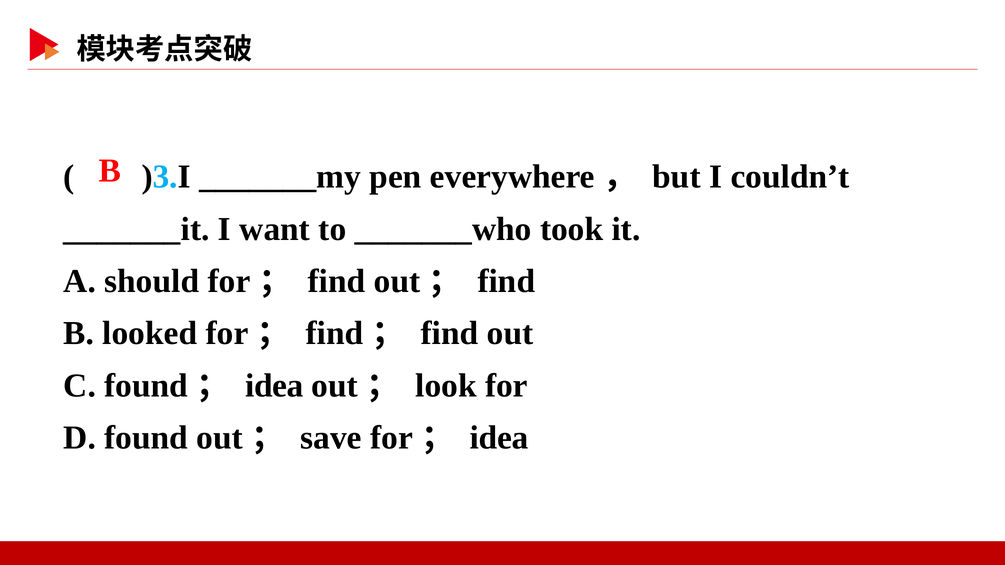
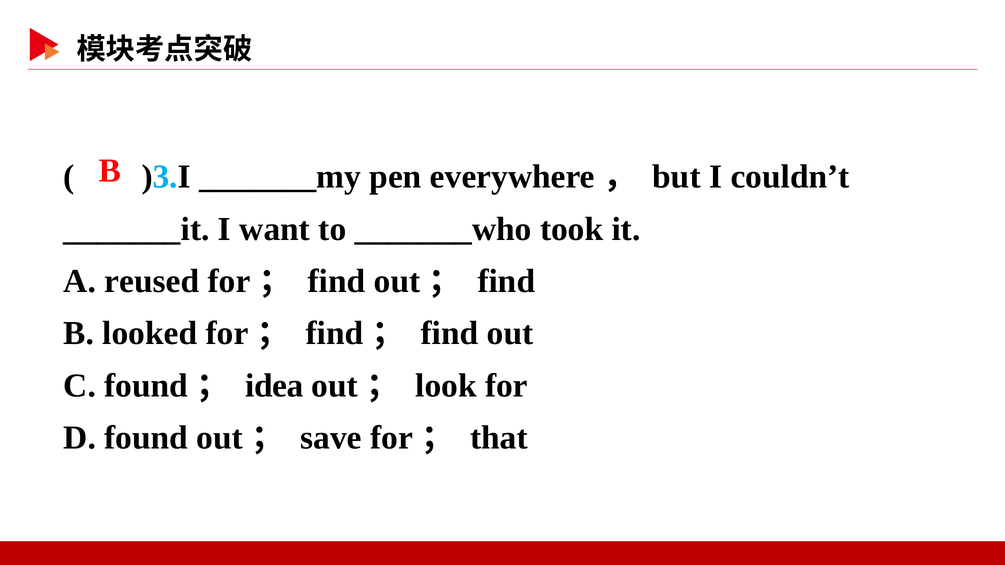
should: should -> reused
idea at (499, 438): idea -> that
